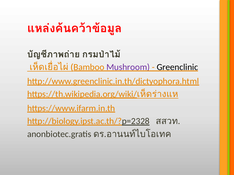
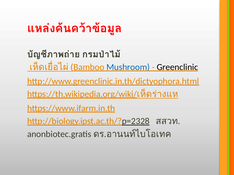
Mushroom colour: purple -> blue
